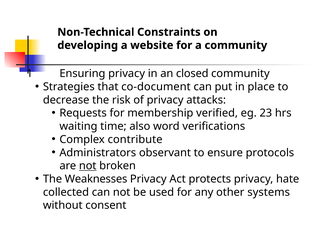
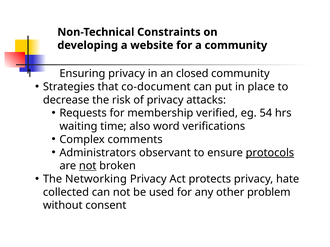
23: 23 -> 54
contribute: contribute -> comments
protocols underline: none -> present
Weaknesses: Weaknesses -> Networking
systems: systems -> problem
